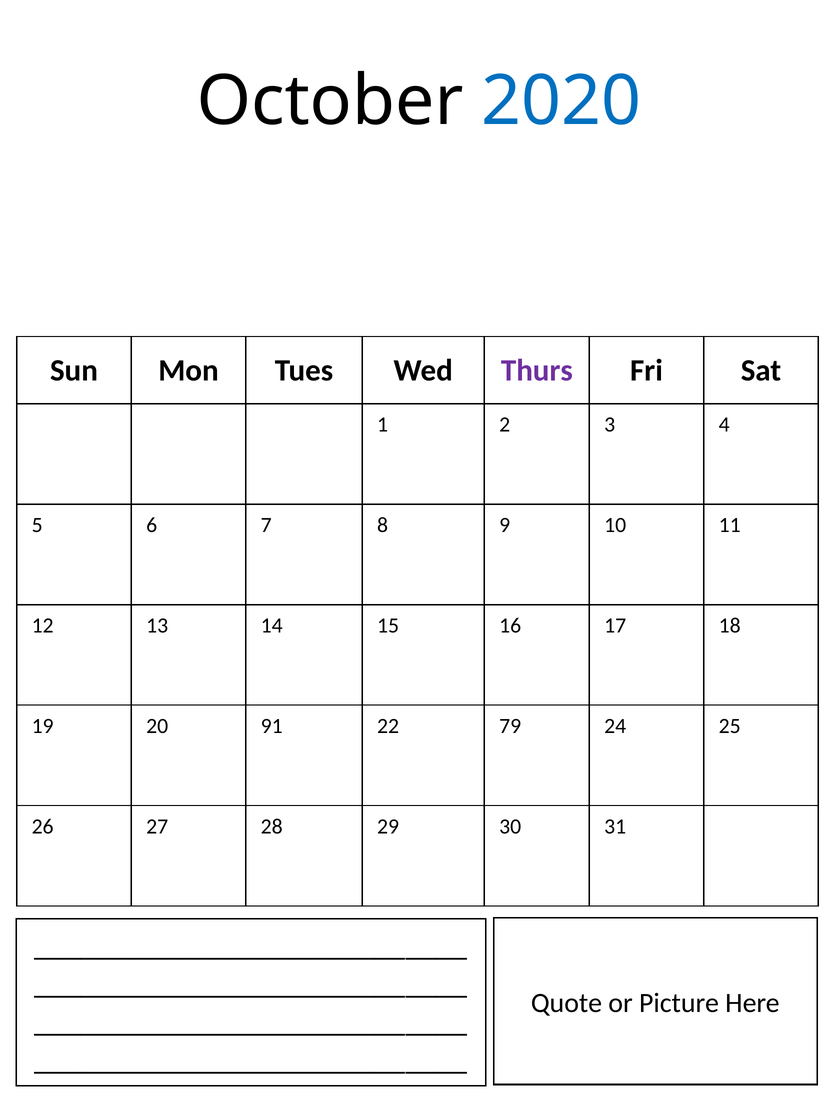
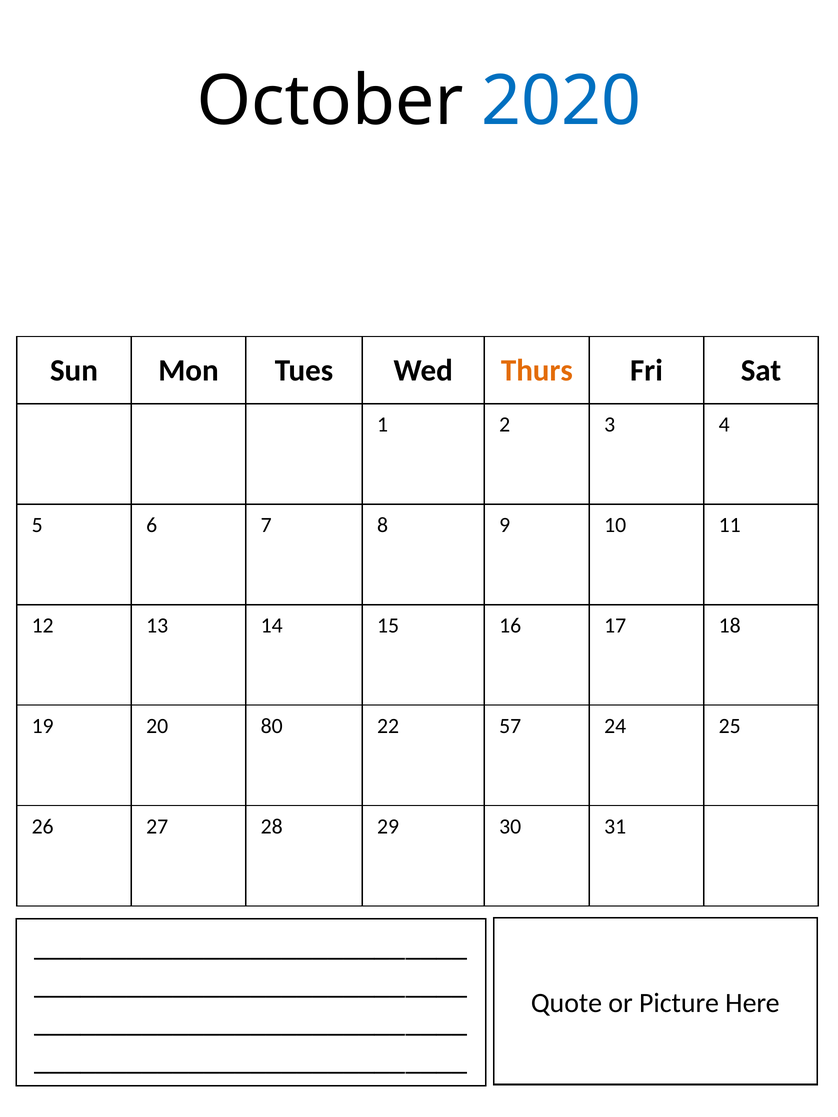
Thurs colour: purple -> orange
91: 91 -> 80
79: 79 -> 57
